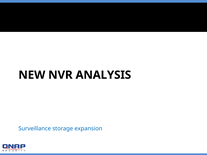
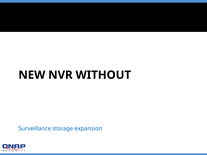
ANALYSIS: ANALYSIS -> WITHOUT
